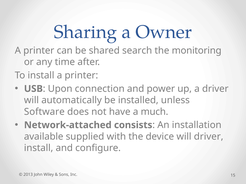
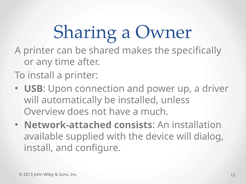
search: search -> makes
monitoring: monitoring -> specifically
Software: Software -> Overview
will driver: driver -> dialog
